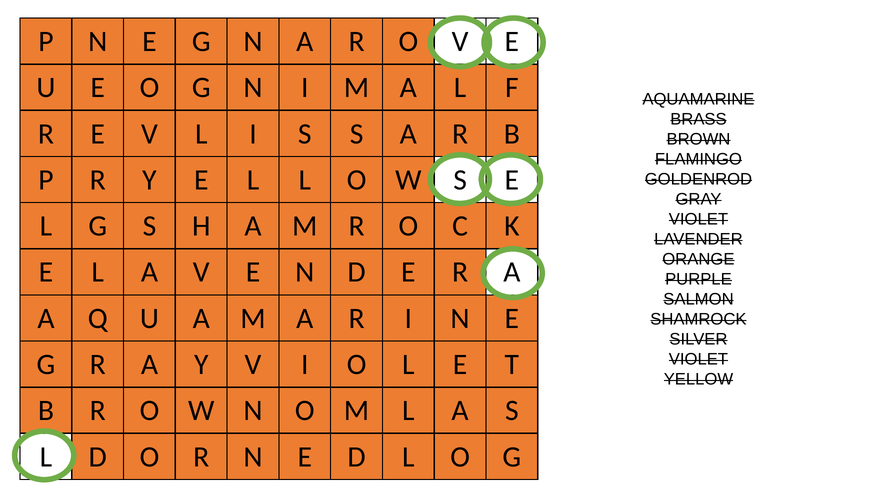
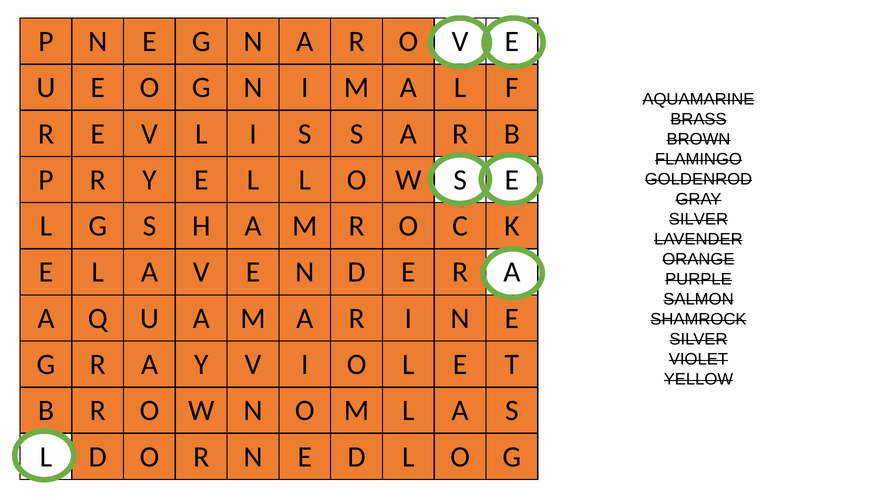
VIOLET at (698, 219): VIOLET -> SILVER
